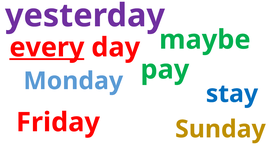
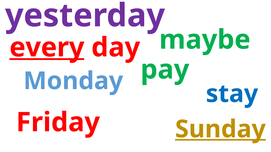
Sunday underline: none -> present
